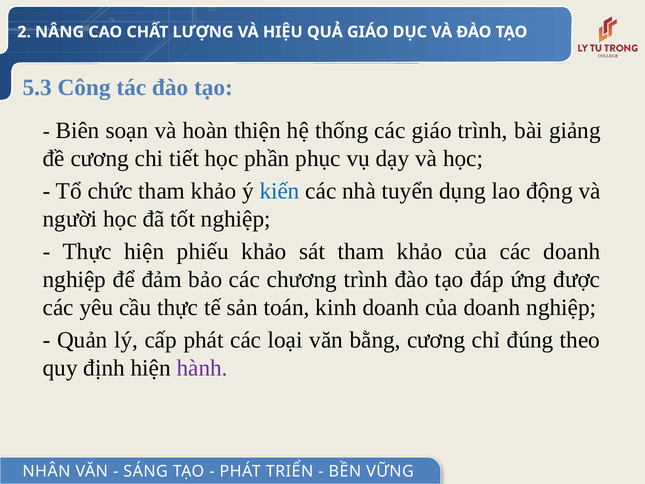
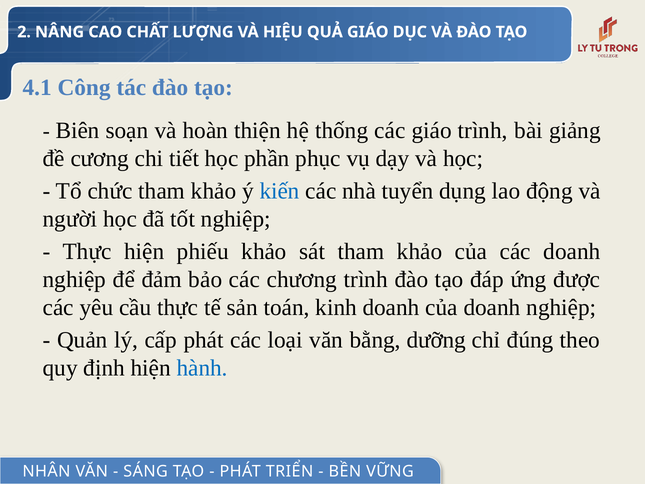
5.3: 5.3 -> 4.1
bằng cương: cương -> dưỡng
hành colour: purple -> blue
